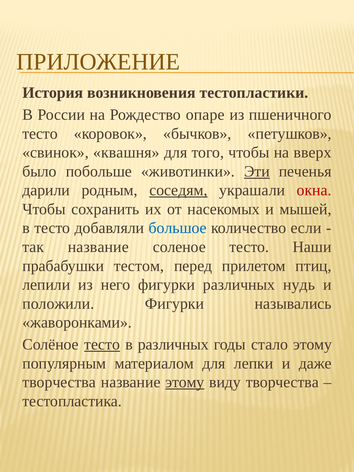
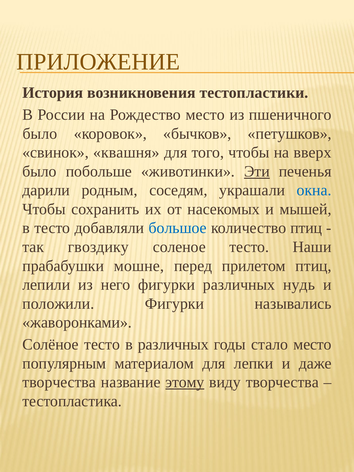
Рождество опаре: опаре -> место
тесто at (40, 134): тесто -> было
соседям underline: present -> none
окна colour: red -> blue
количество если: если -> птиц
так название: название -> гвоздику
тестом: тестом -> мошне
тесто at (102, 344) underline: present -> none
стало этому: этому -> место
